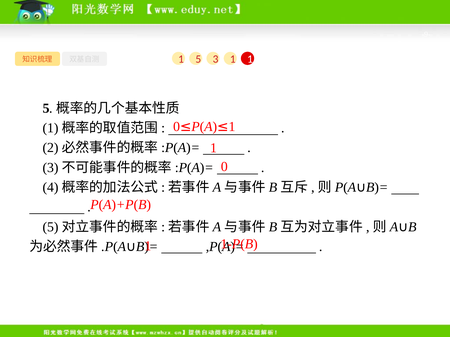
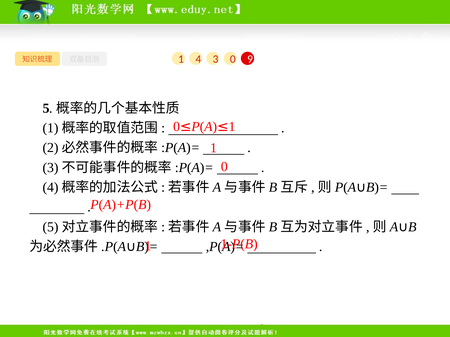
1 at (250, 59): 1 -> 9
5: 5 -> 4
3 1: 1 -> 0
